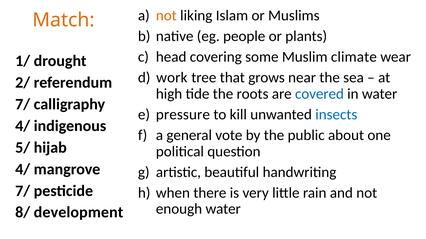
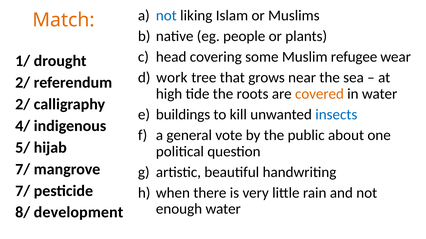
not at (166, 16) colour: orange -> blue
climate: climate -> refugee
covered colour: blue -> orange
7/ at (23, 104): 7/ -> 2/
pressure: pressure -> buildings
4/ at (23, 170): 4/ -> 7/
